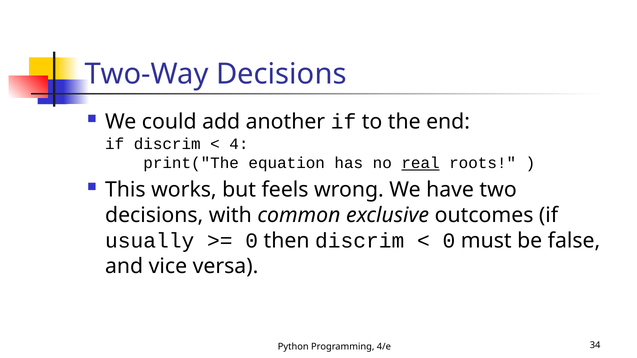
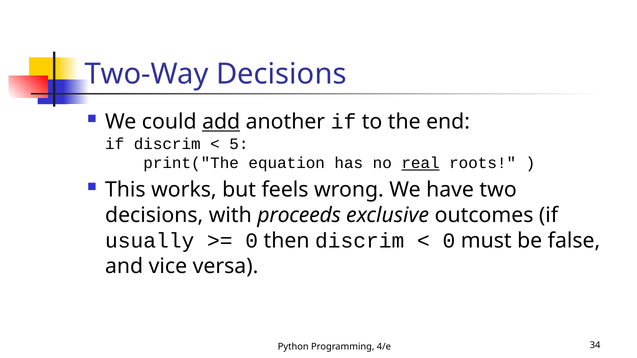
add underline: none -> present
4: 4 -> 5
common: common -> proceeds
